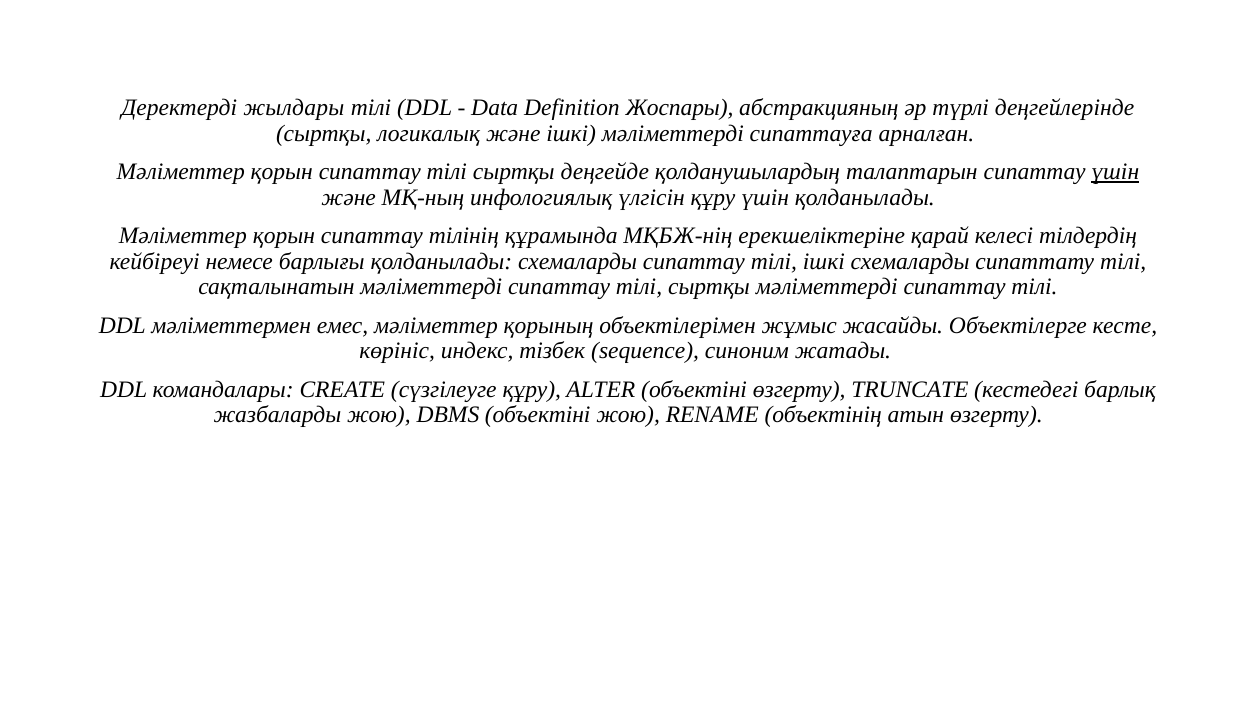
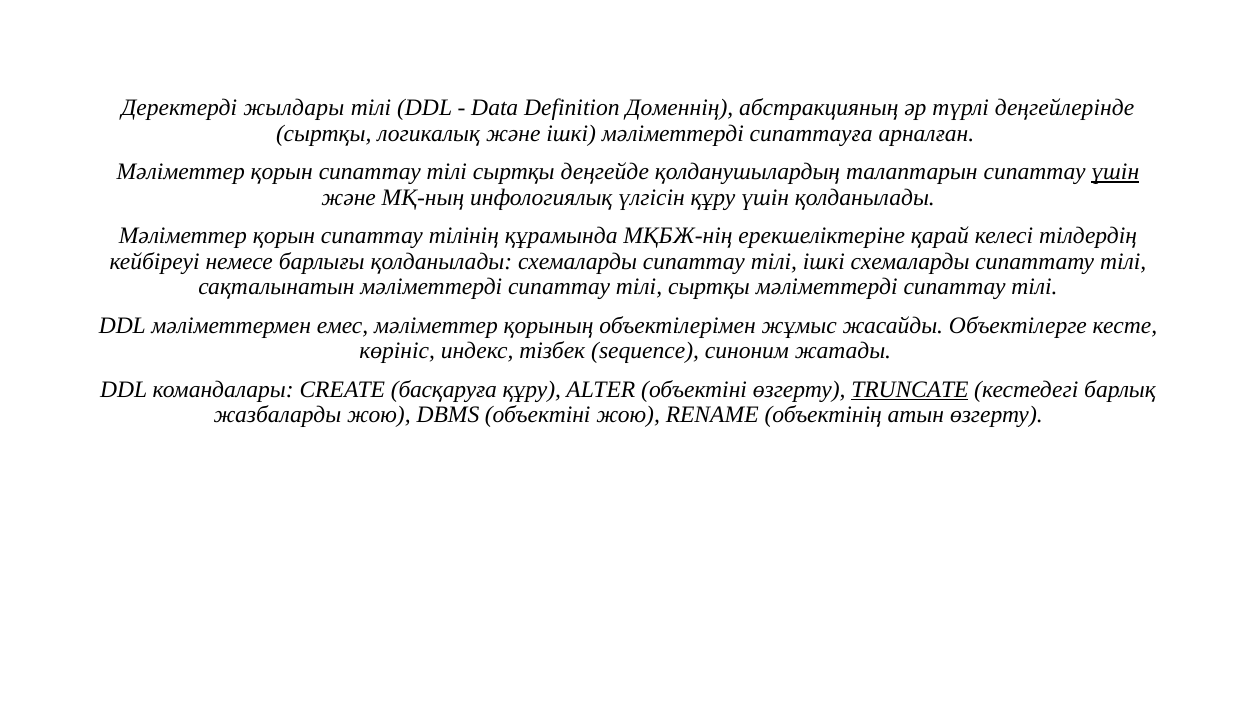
Жоспары: Жоспары -> Доменнің
сүзгілеуге: сүзгілеуге -> басқаруға
TRUNCATE underline: none -> present
